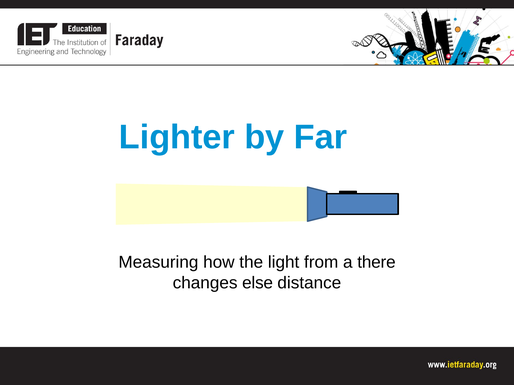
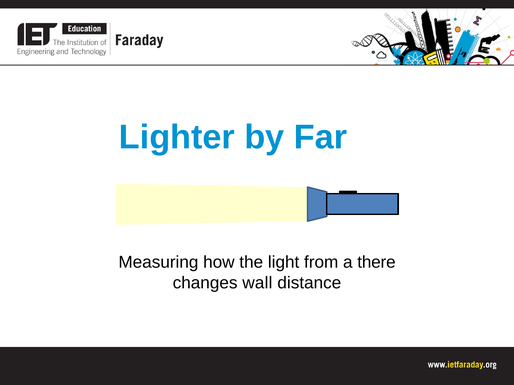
else: else -> wall
